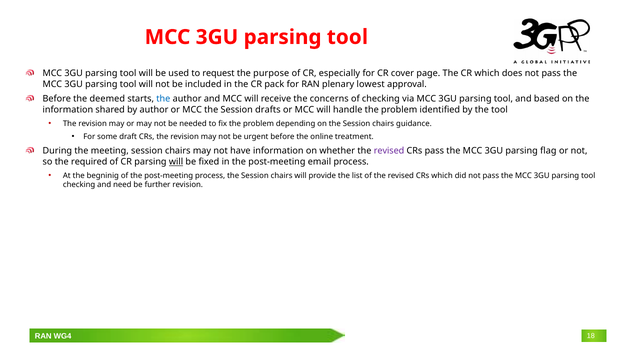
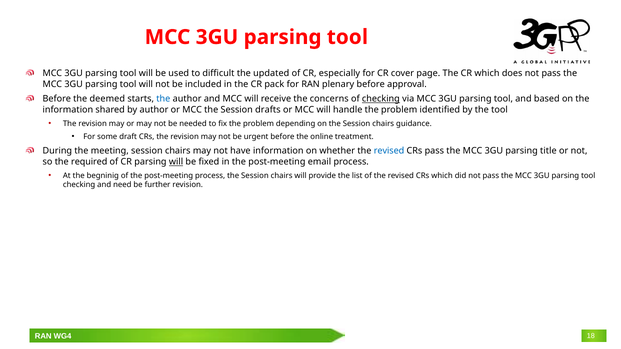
request: request -> difficult
purpose: purpose -> updated
plenary lowest: lowest -> before
checking at (381, 99) underline: none -> present
revised at (389, 151) colour: purple -> blue
flag: flag -> title
